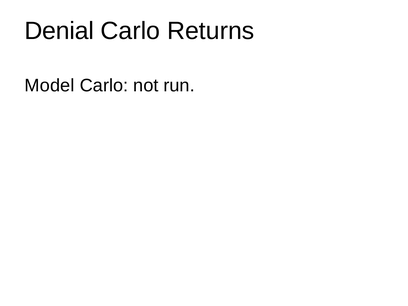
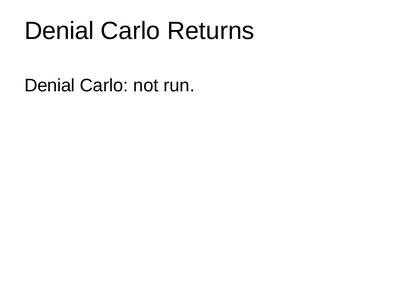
Model at (50, 86): Model -> Denial
